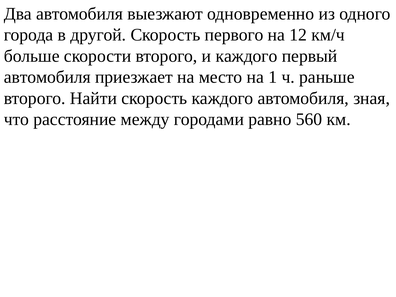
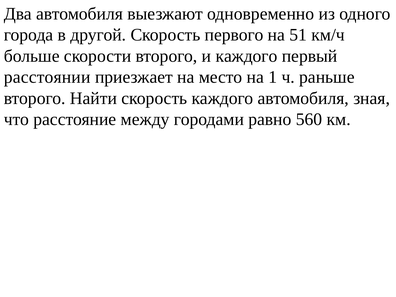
12: 12 -> 51
автомобиля at (47, 77): автомобиля -> расстоянии
